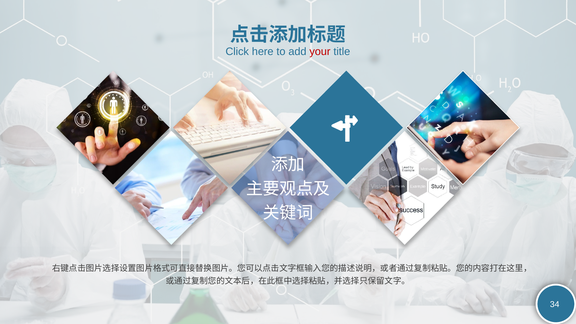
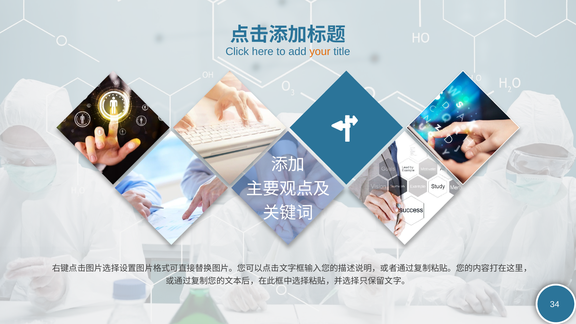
your colour: red -> orange
